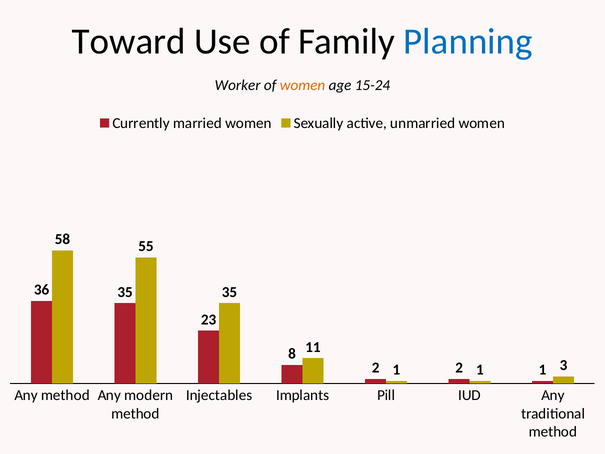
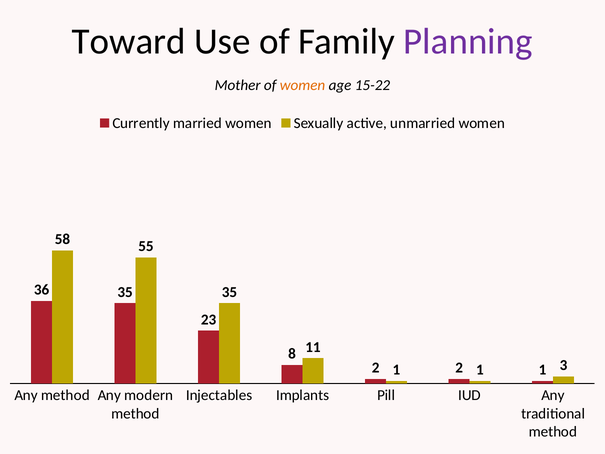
Planning colour: blue -> purple
Worker: Worker -> Mother
15-24: 15-24 -> 15-22
